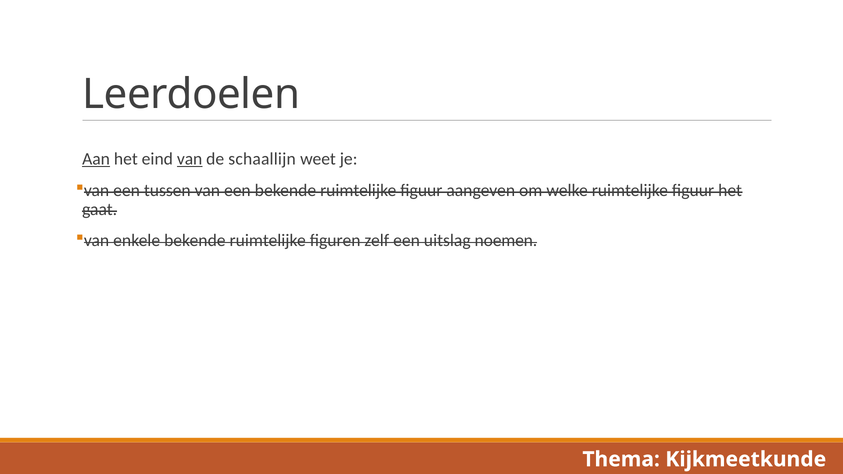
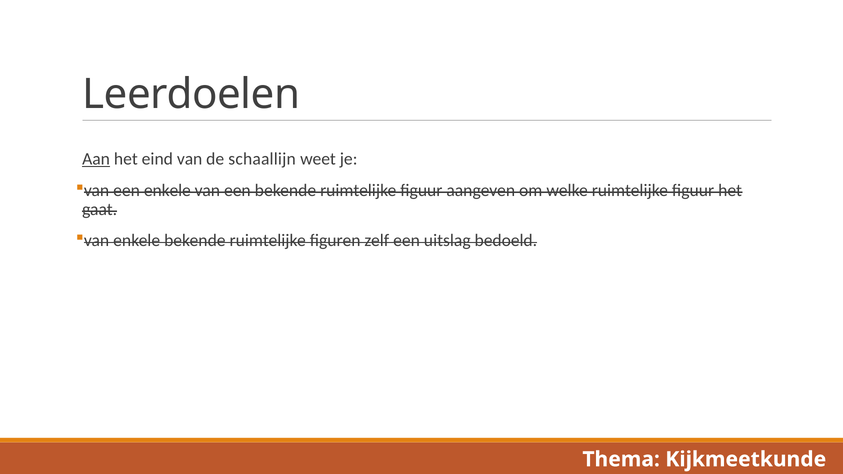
van at (190, 159) underline: present -> none
een tussen: tussen -> enkele
noemen: noemen -> bedoeld
